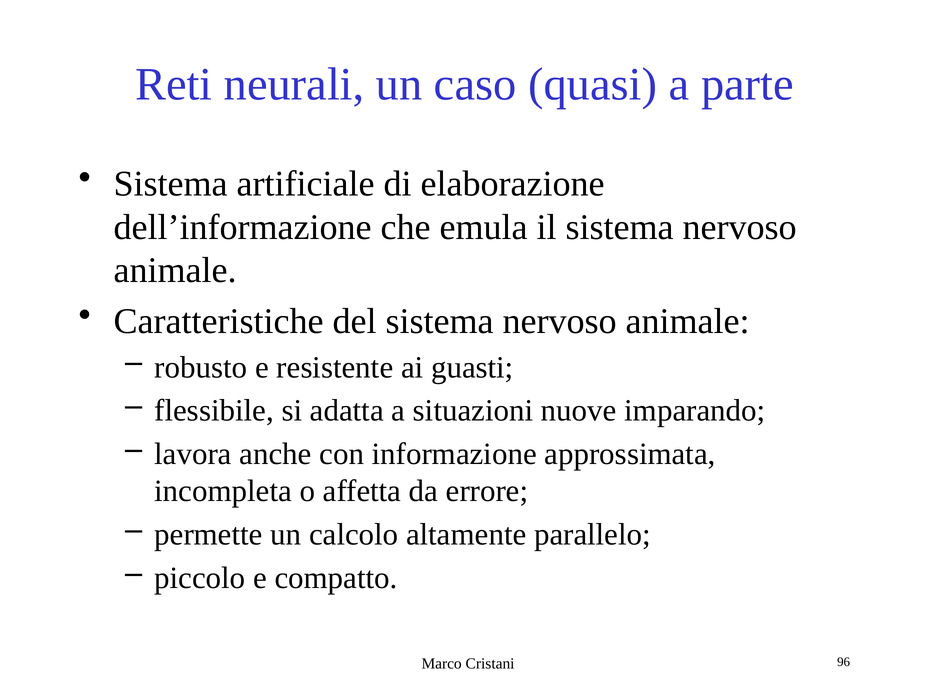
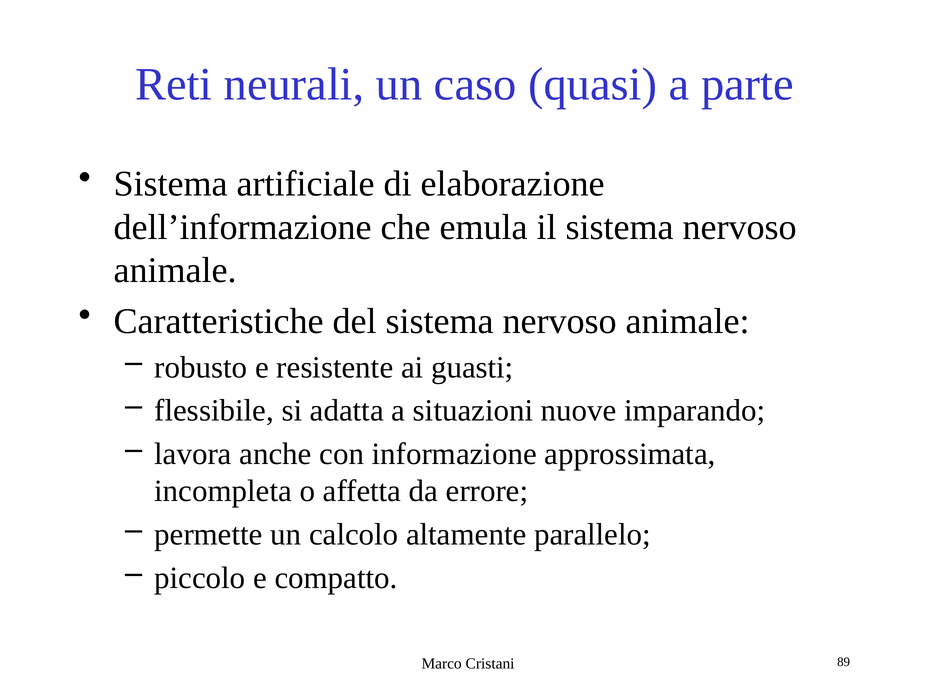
96: 96 -> 89
